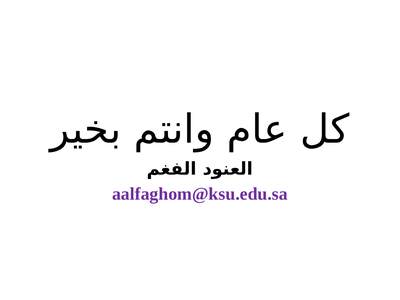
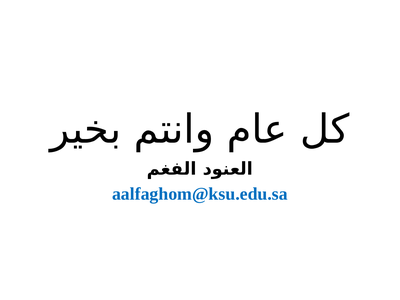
aalfaghom@ksu.edu.sa colour: purple -> blue
